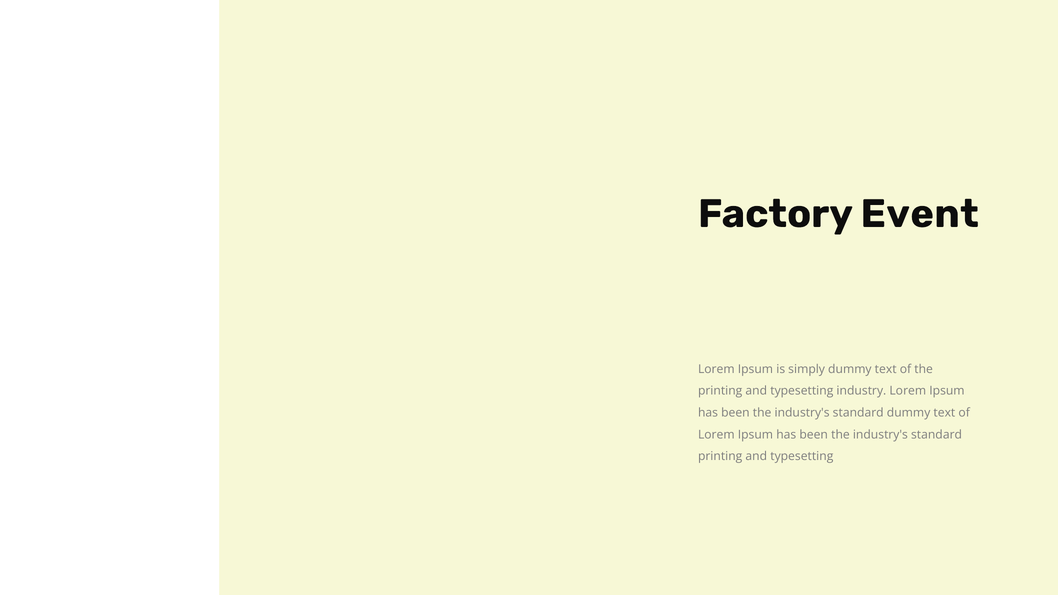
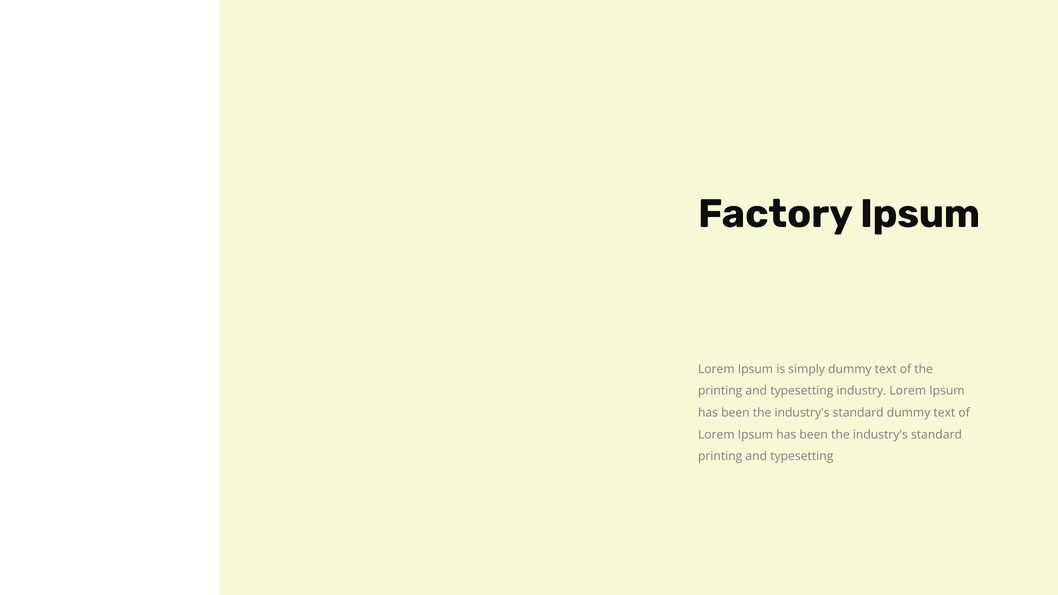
Factory Event: Event -> Ipsum
